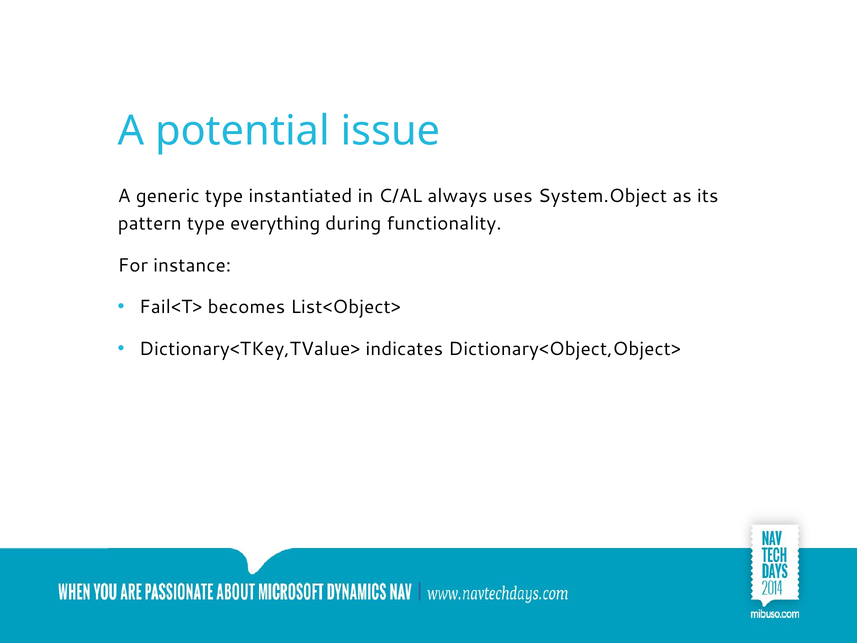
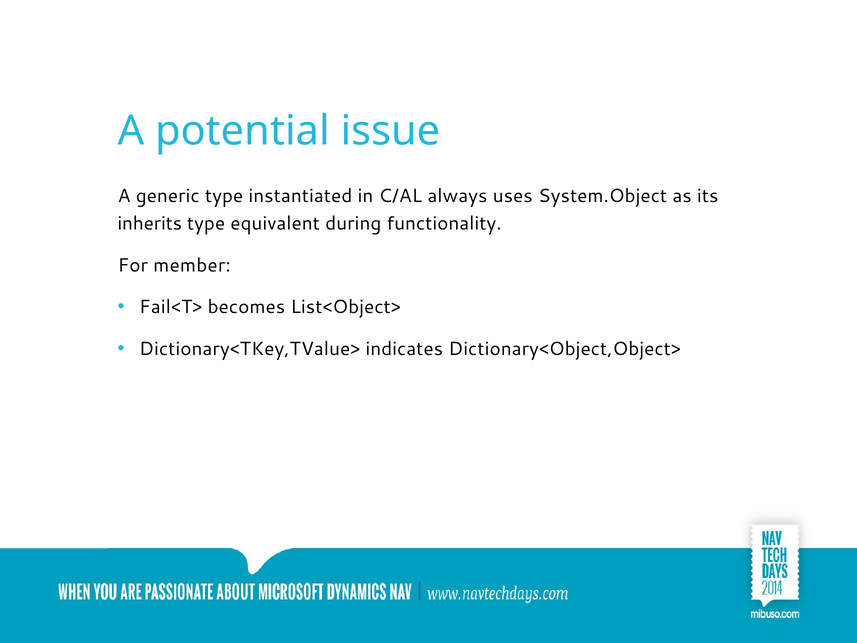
pattern: pattern -> inherits
everything: everything -> equivalent
instance: instance -> member
